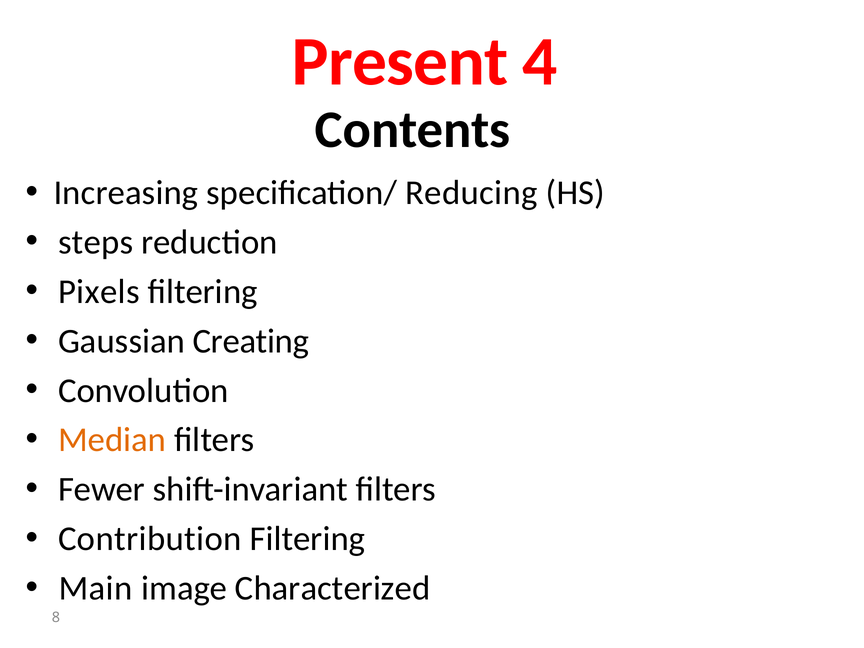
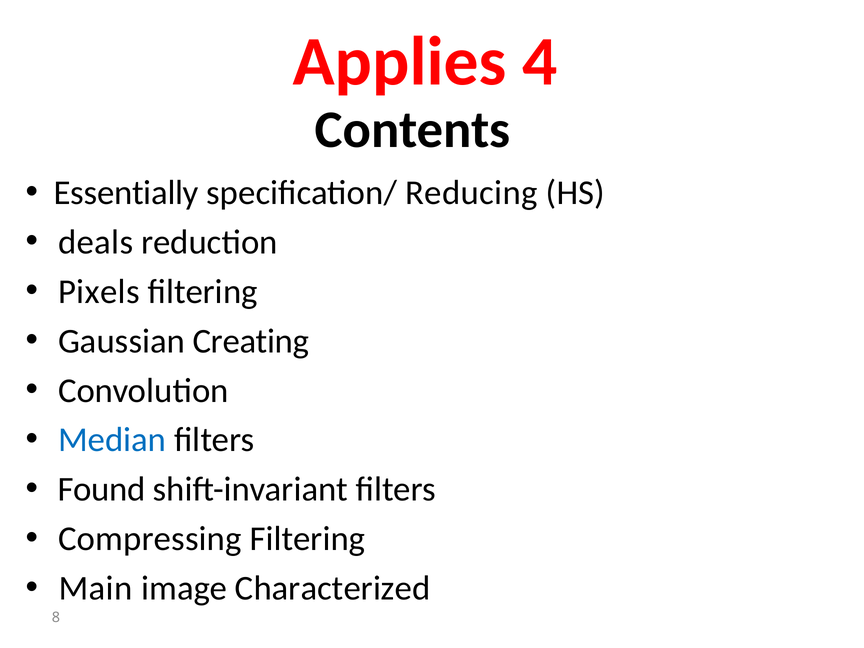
Present: Present -> Applies
Increasing: Increasing -> Essentially
steps: steps -> deals
Median colour: orange -> blue
Fewer: Fewer -> Found
Contribution: Contribution -> Compressing
